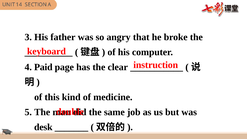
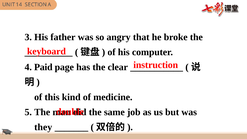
desk: desk -> they
